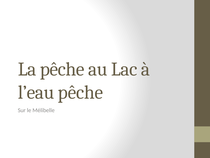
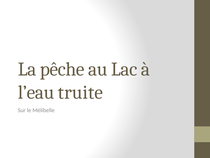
l’eau pêche: pêche -> truite
